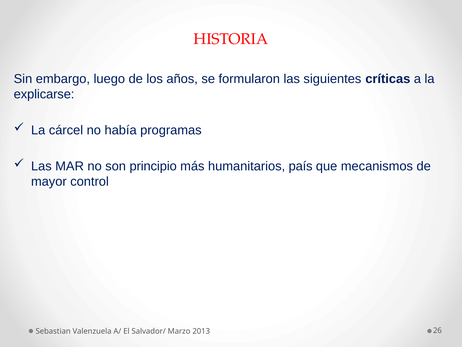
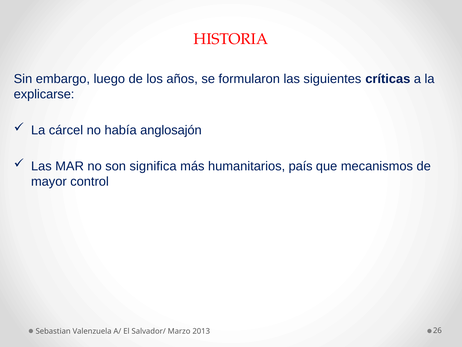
programas: programas -> anglosajón
principio: principio -> significa
